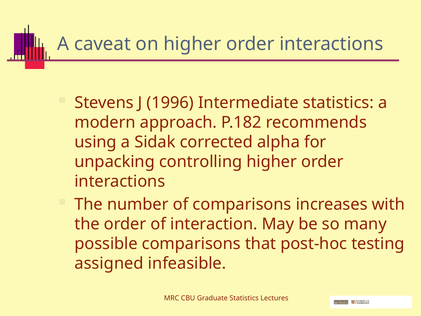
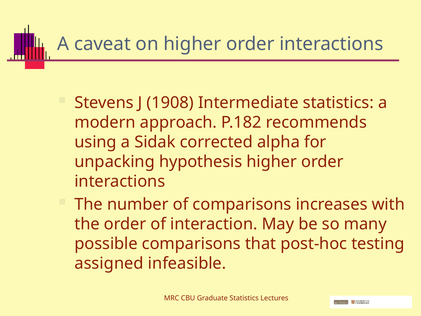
1996: 1996 -> 1908
controlling: controlling -> hypothesis
